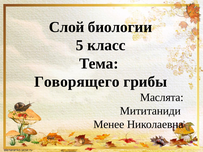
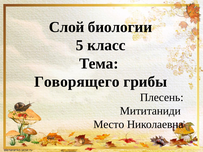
Маслята: Маслята -> Плесень
Менее: Менее -> Место
